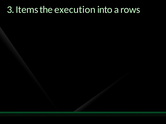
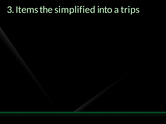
execution: execution -> simplified
rows: rows -> trips
